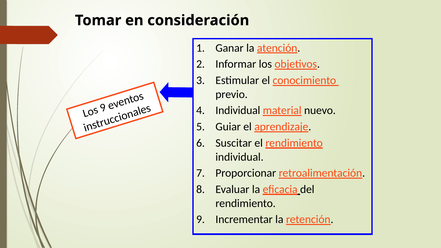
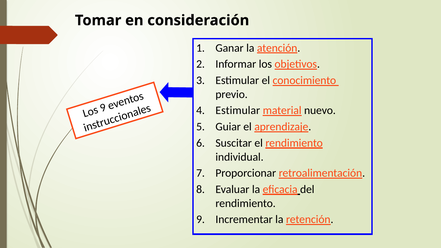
Individual at (238, 111): Individual -> Estimular
